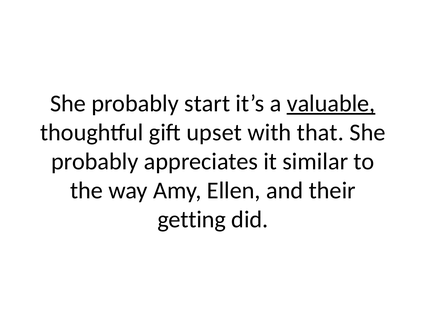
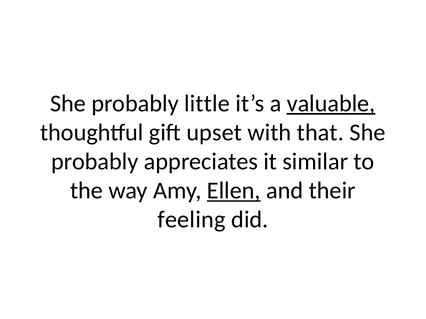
start: start -> little
Ellen underline: none -> present
getting: getting -> feeling
